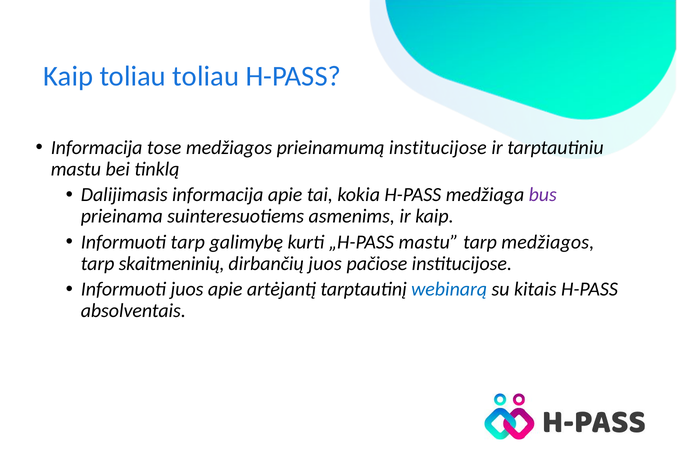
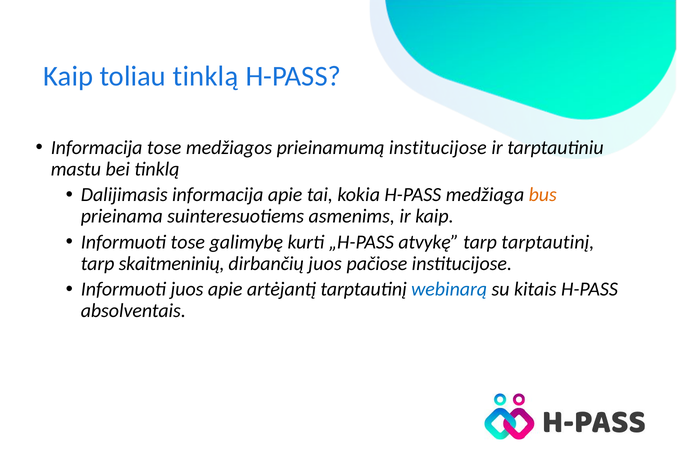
toliau toliau: toliau -> tinklą
bus colour: purple -> orange
Informuoti tarp: tarp -> tose
„H-PASS mastu: mastu -> atvykę
tarp medžiagos: medžiagos -> tarptautinį
